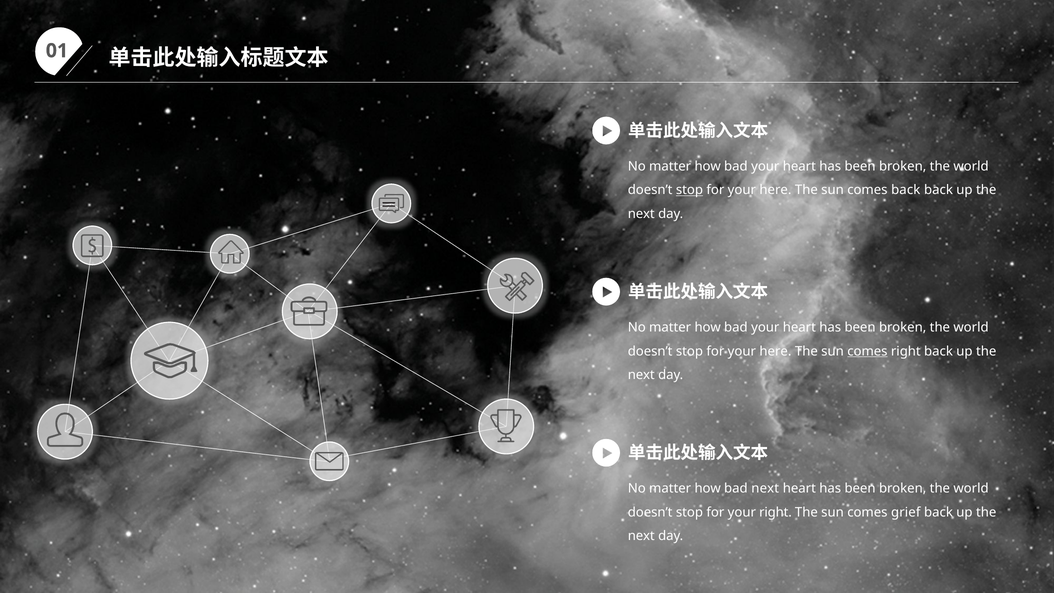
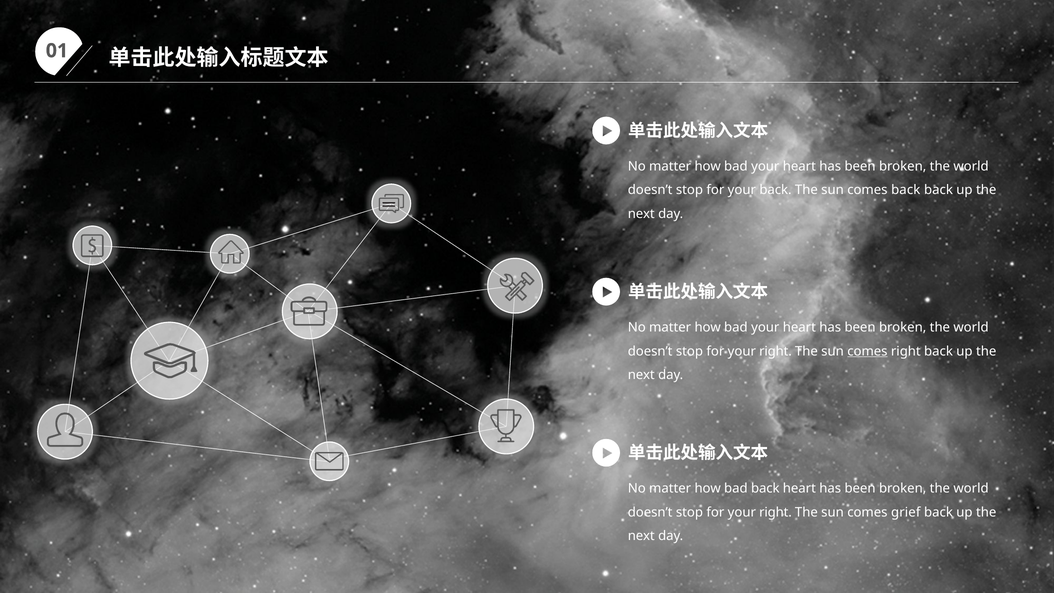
stop at (689, 190) underline: present -> none
here at (775, 190): here -> back
here at (775, 351): here -> right
bad next: next -> back
